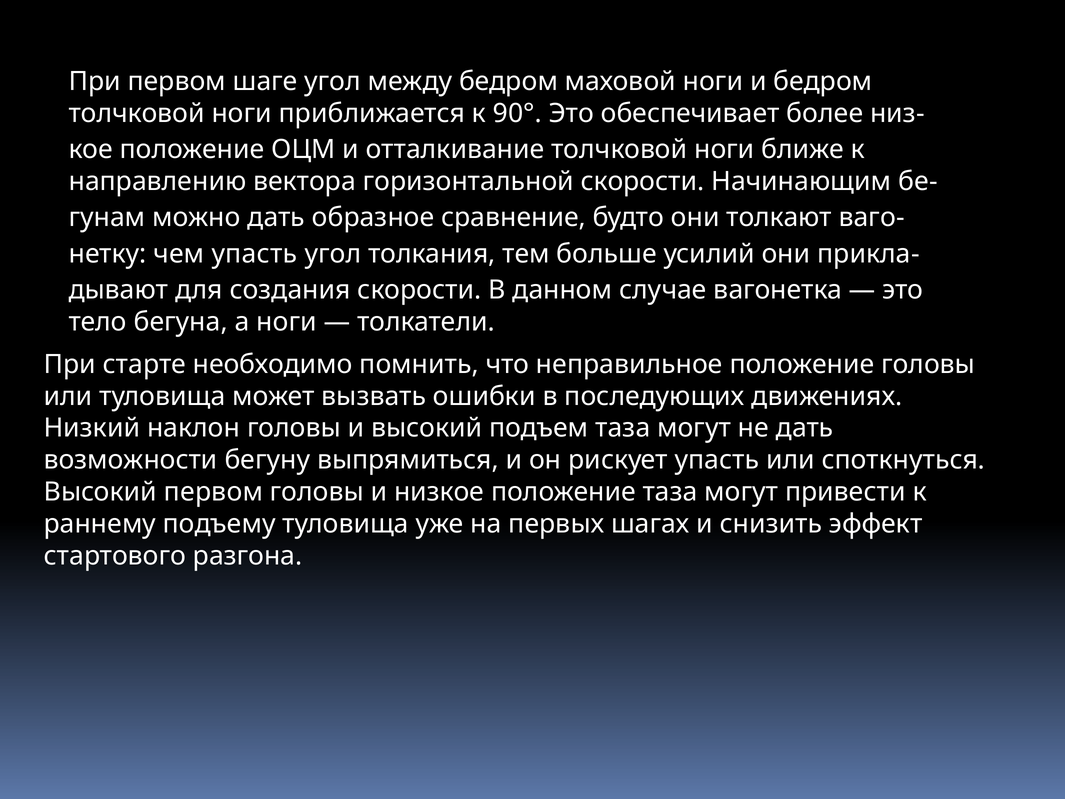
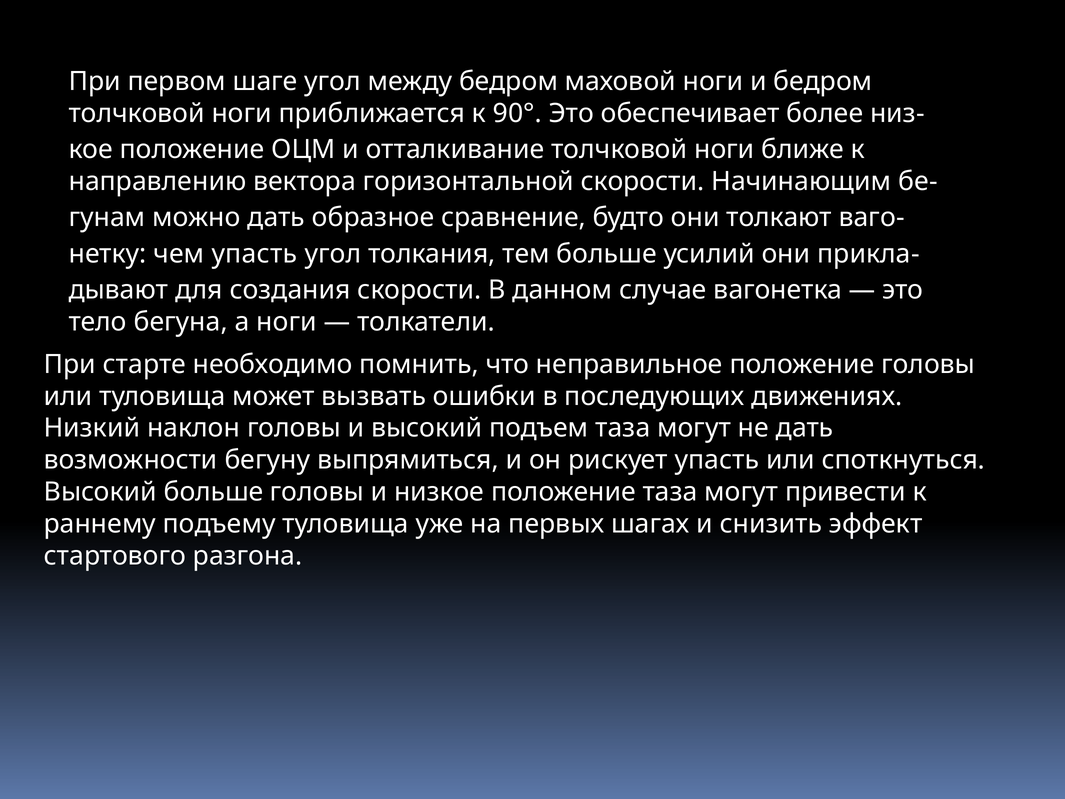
Высокий первом: первом -> больше
